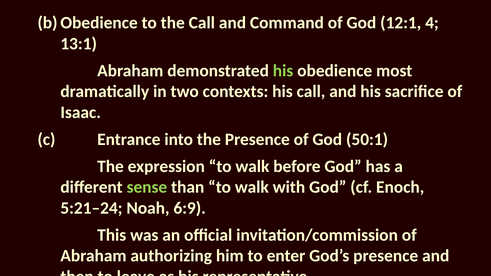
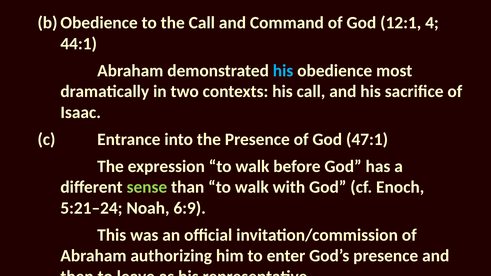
13:1: 13:1 -> 44:1
his at (283, 71) colour: light green -> light blue
50:1: 50:1 -> 47:1
